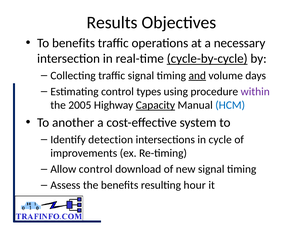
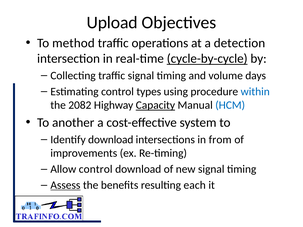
Results: Results -> Upload
To benefits: benefits -> method
necessary: necessary -> detection
and underline: present -> none
within colour: purple -> blue
2005: 2005 -> 2082
Identify detection: detection -> download
cycle: cycle -> from
Assess underline: none -> present
hour: hour -> each
